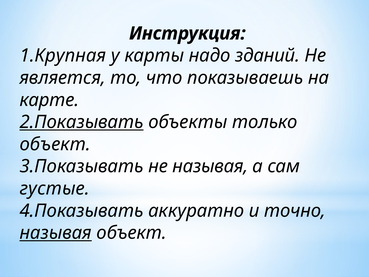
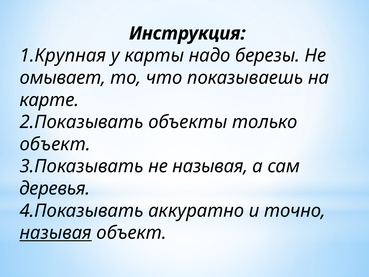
зданий: зданий -> березы
является: является -> омывает
2.Показывать underline: present -> none
густые: густые -> деревья
